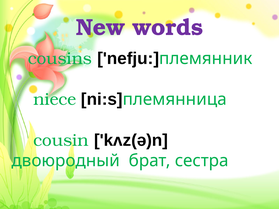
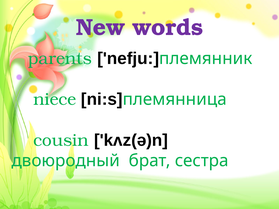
cousins: cousins -> parents
